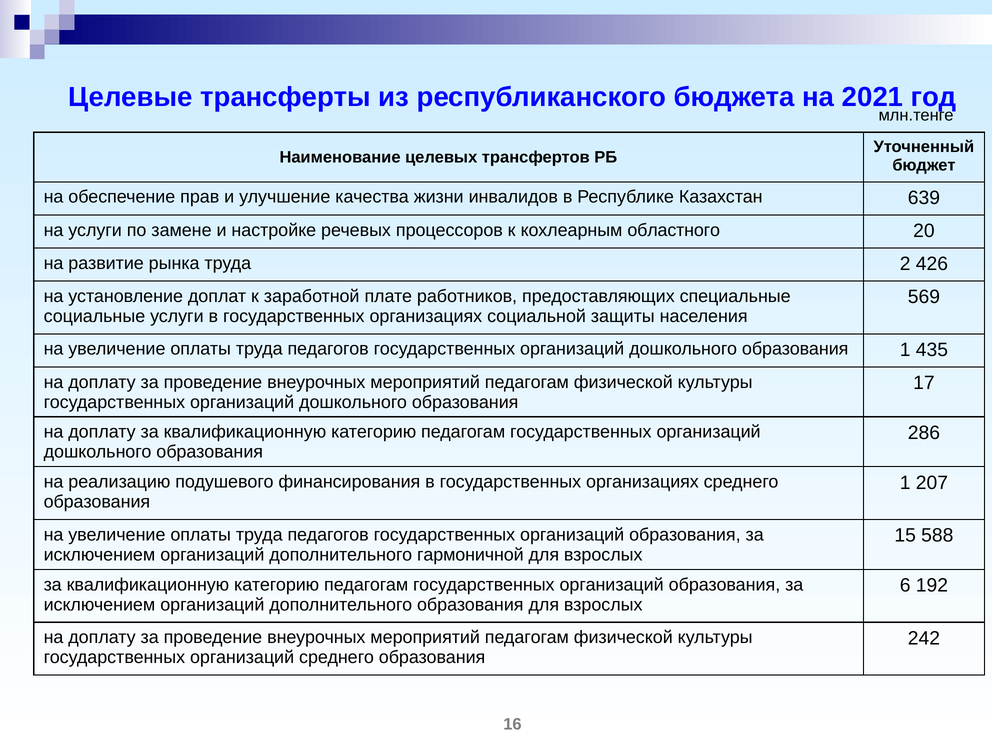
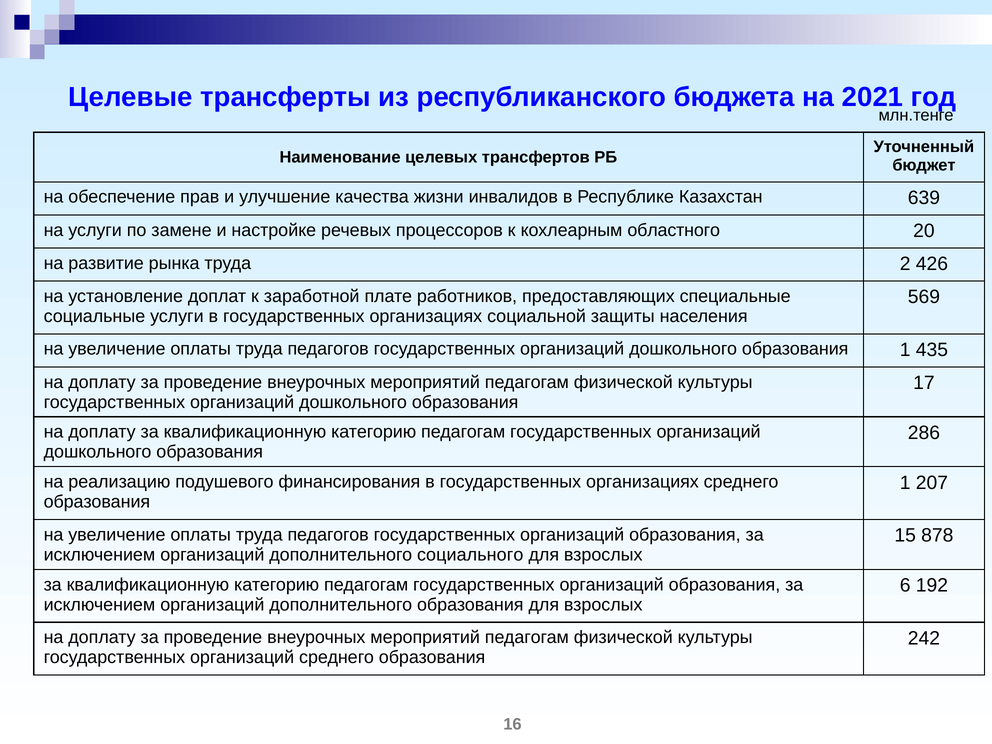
588: 588 -> 878
гармоничной: гармоничной -> социального
